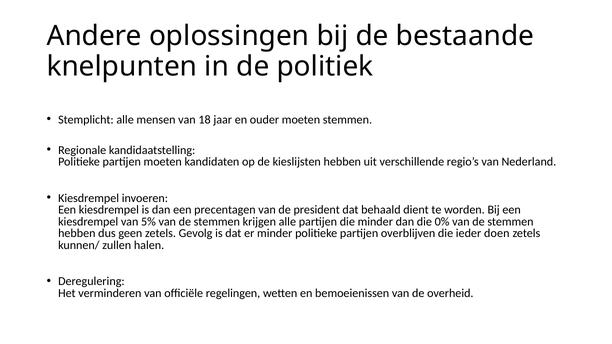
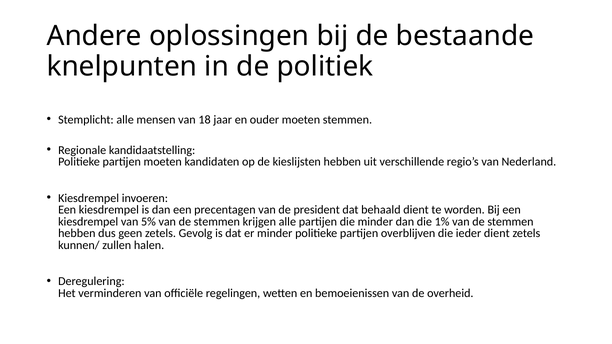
0%: 0% -> 1%
ieder doen: doen -> dient
